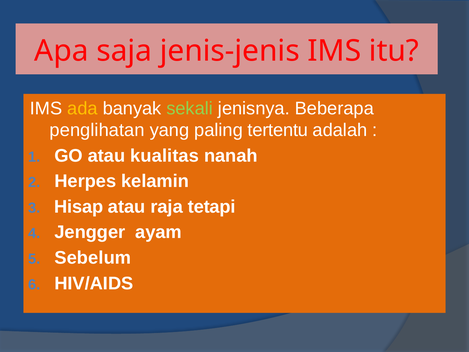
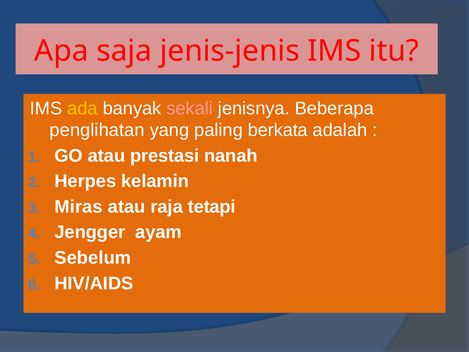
sekali colour: light green -> pink
tertentu: tertentu -> berkata
kualitas: kualitas -> prestasi
Hisap: Hisap -> Miras
